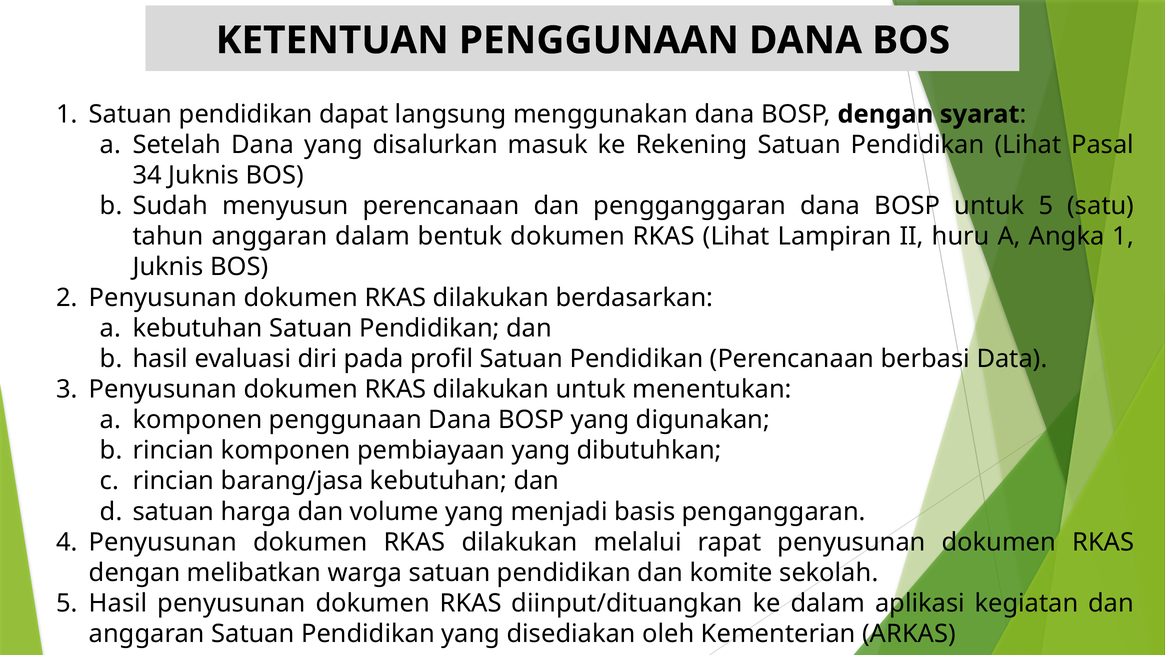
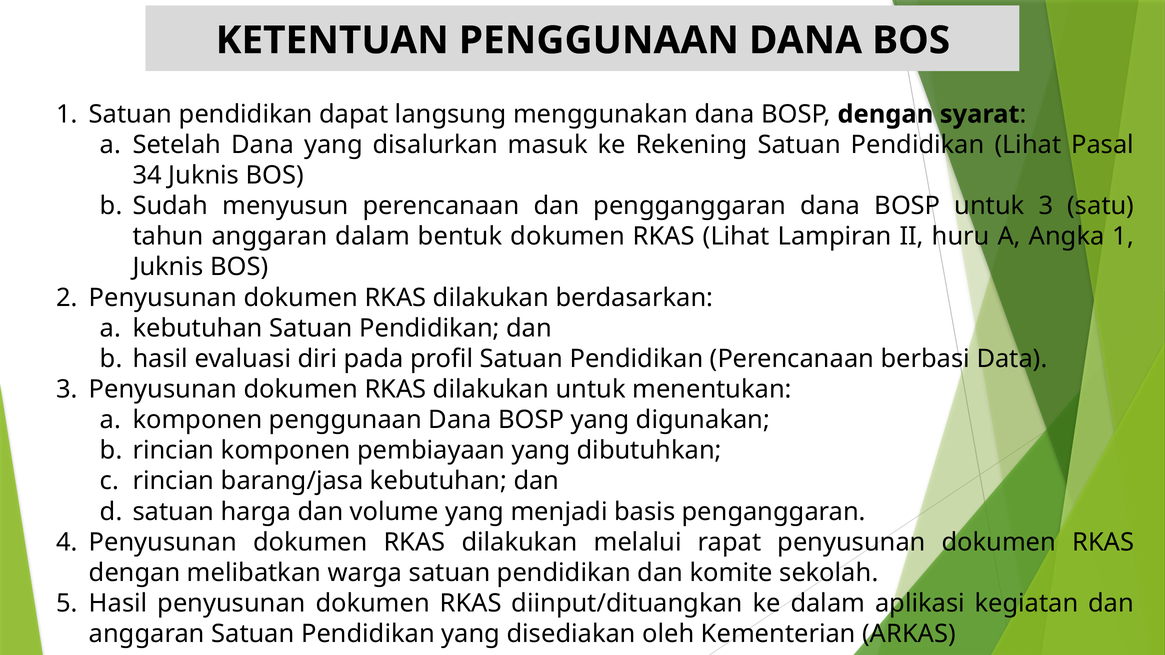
untuk 5: 5 -> 3
